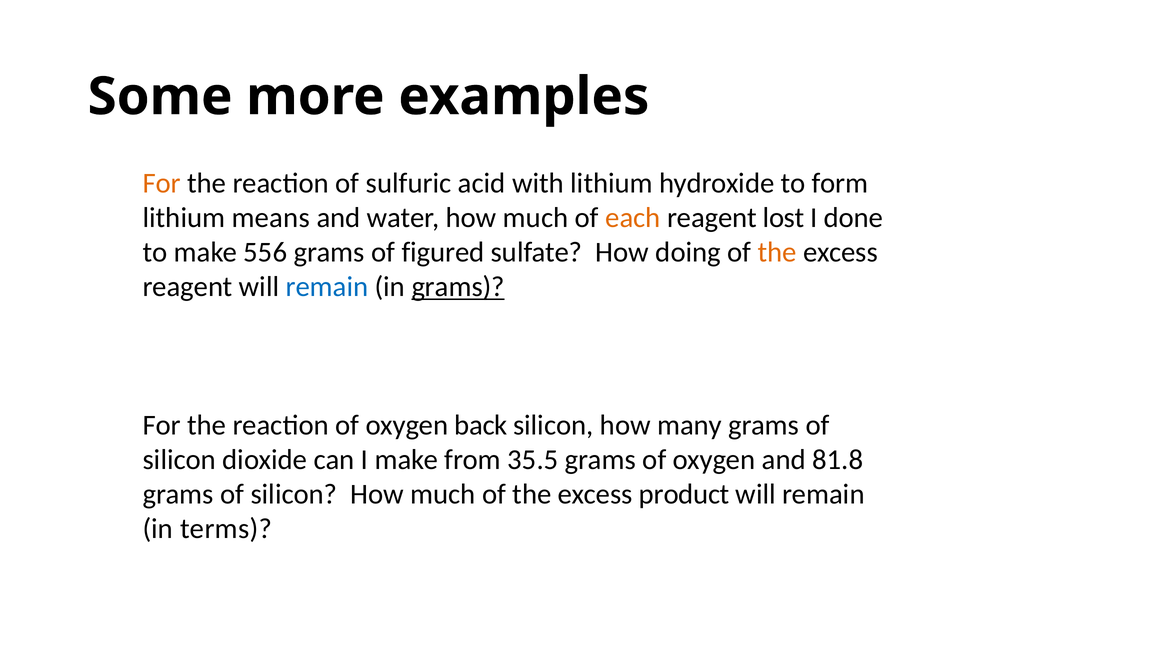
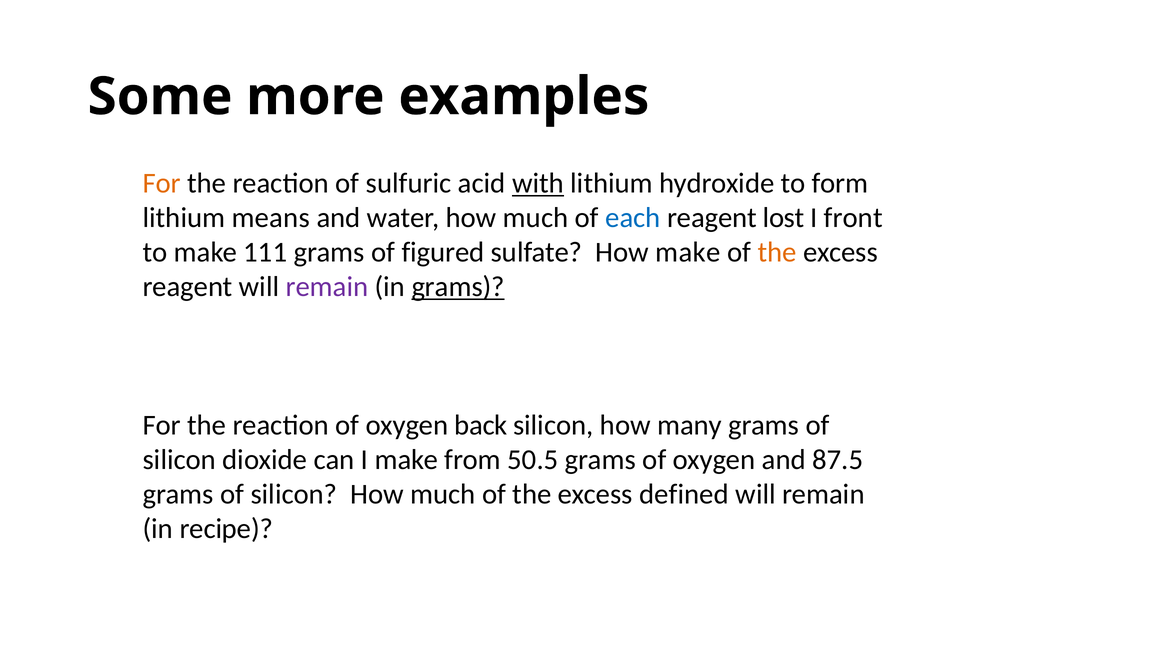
with underline: none -> present
each colour: orange -> blue
done: done -> front
556: 556 -> 111
How doing: doing -> make
remain at (327, 287) colour: blue -> purple
35.5: 35.5 -> 50.5
81.8: 81.8 -> 87.5
product: product -> defined
terms: terms -> recipe
